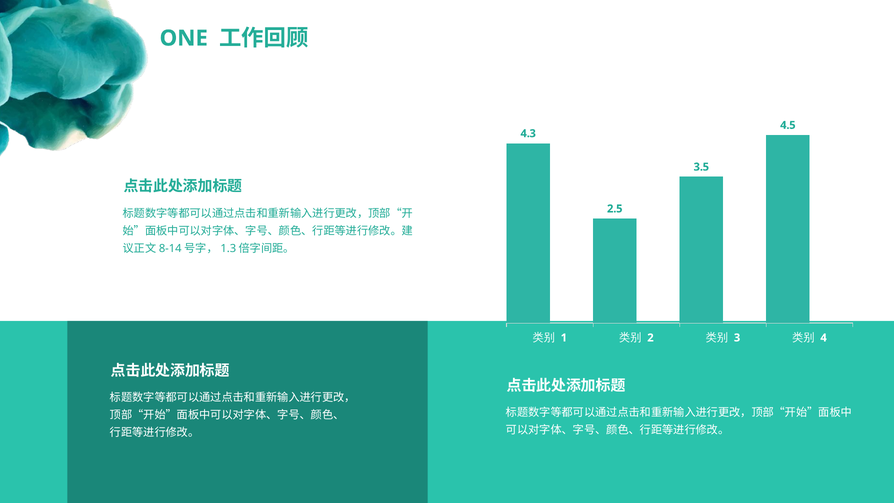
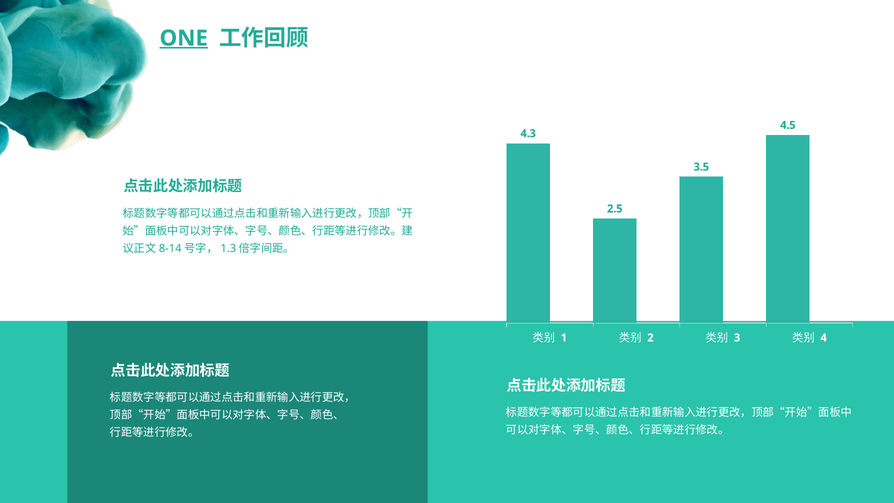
ONE underline: none -> present
